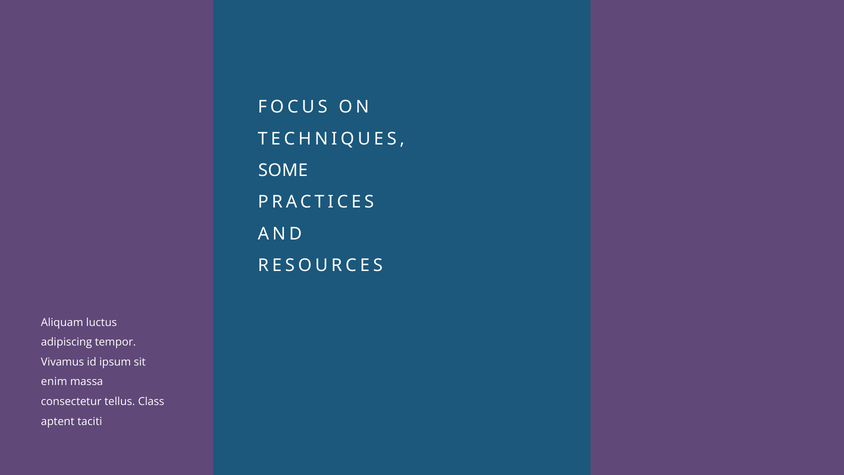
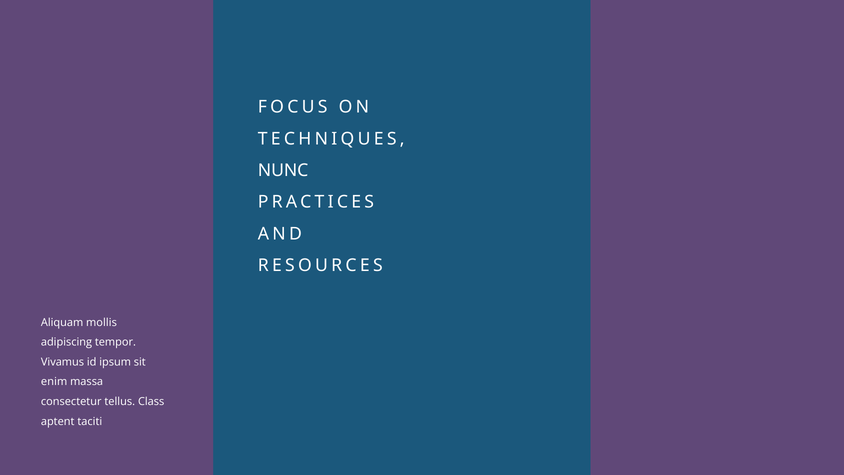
SOME: SOME -> NUNC
luctus: luctus -> mollis
